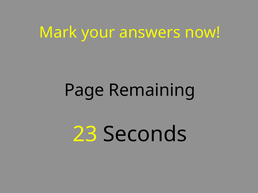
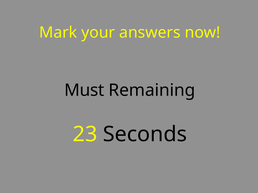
Page: Page -> Must
